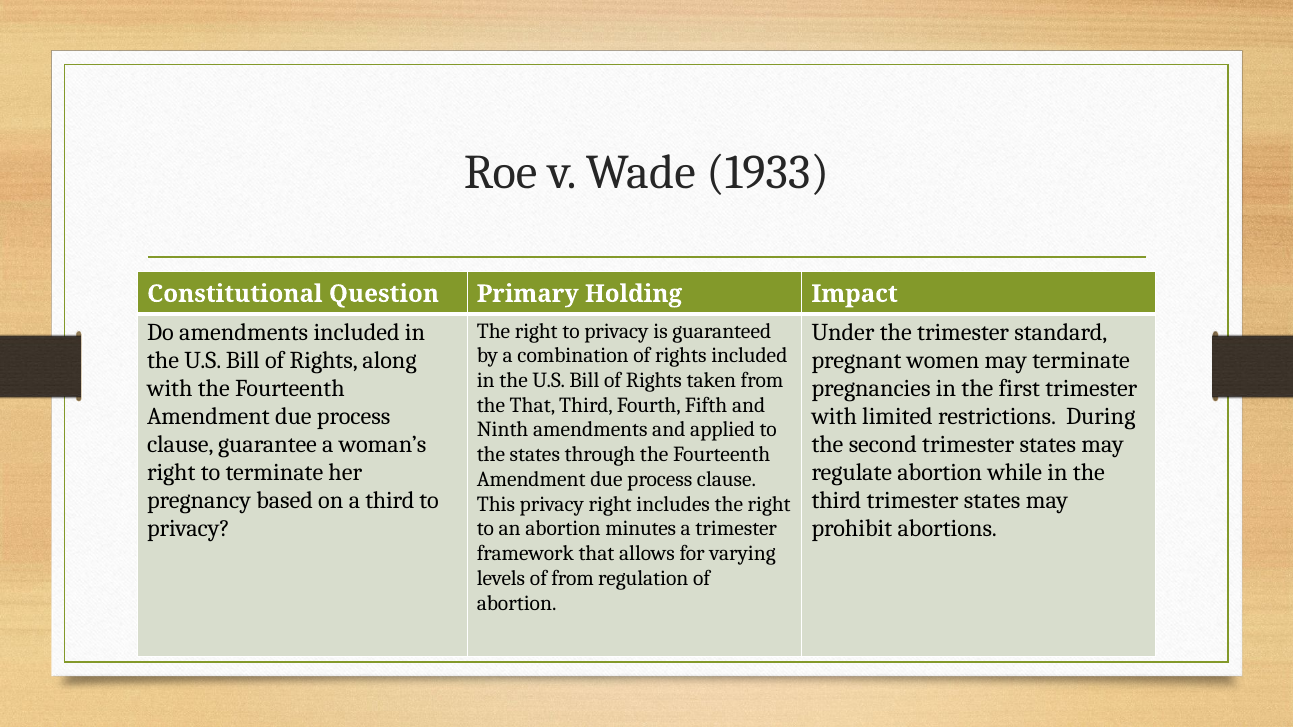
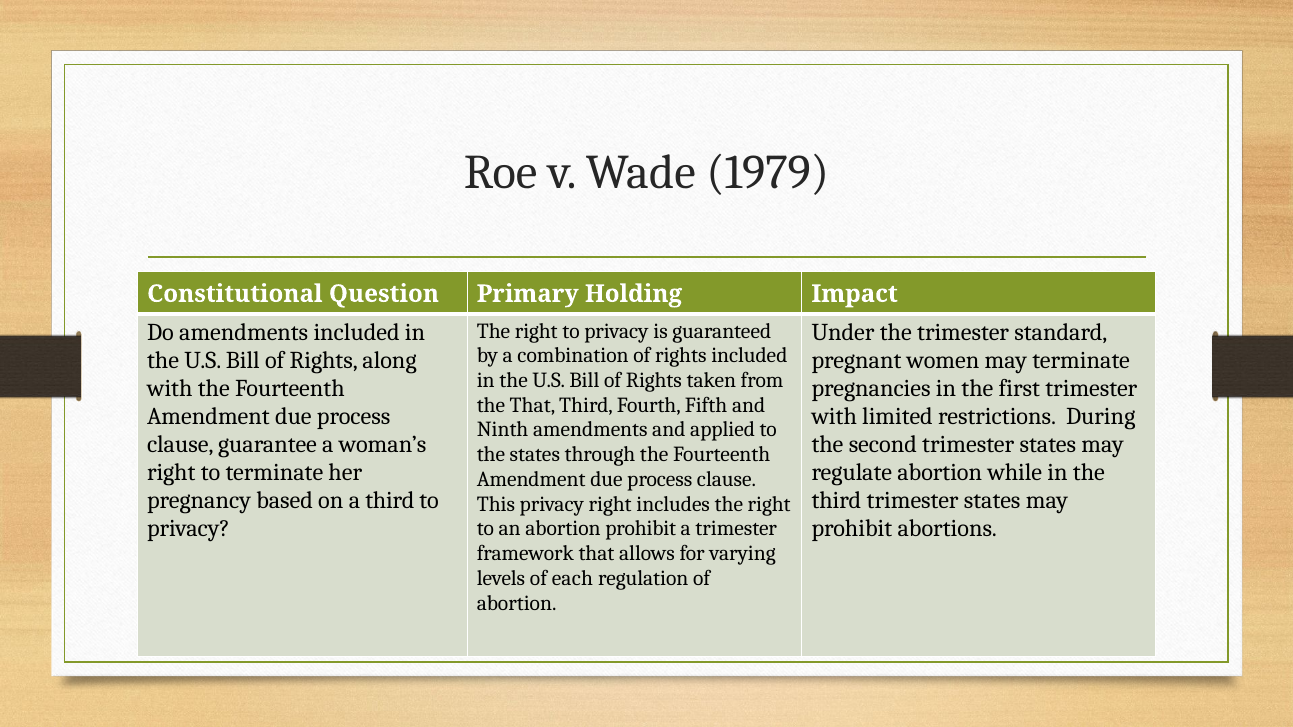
1933: 1933 -> 1979
abortion minutes: minutes -> prohibit
of from: from -> each
